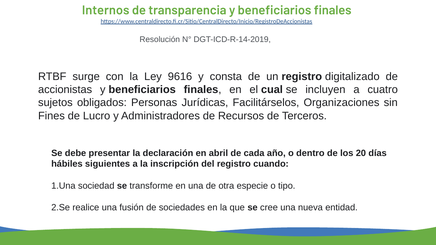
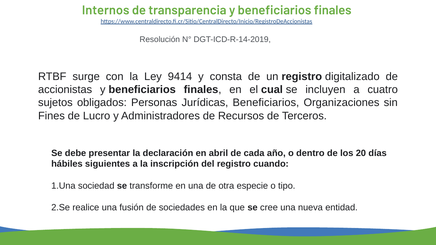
9616: 9616 -> 9414
Jurídicas Facilitárselos: Facilitárselos -> Beneficiarios
